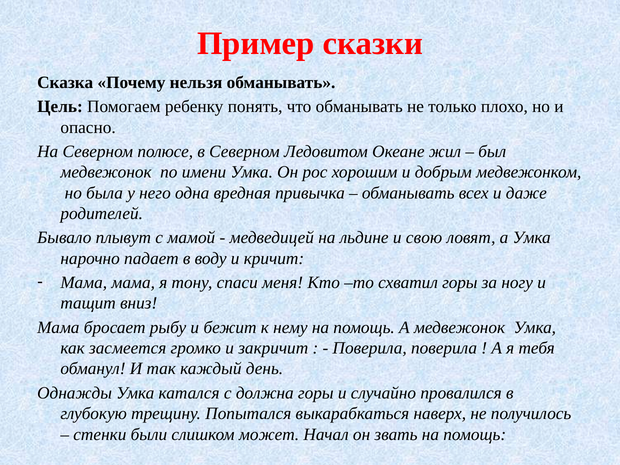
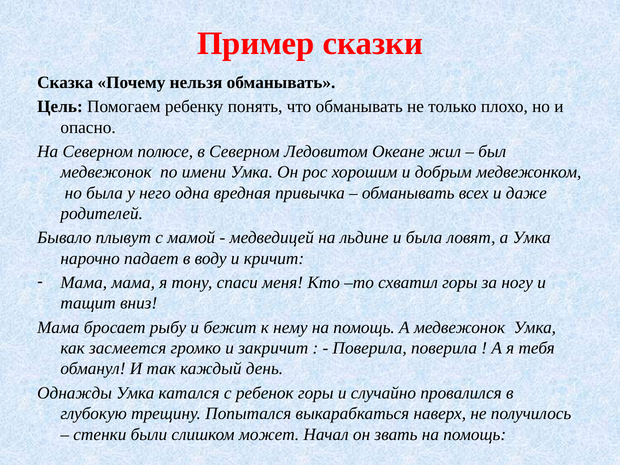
и свою: свою -> была
должна: должна -> ребенок
